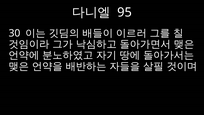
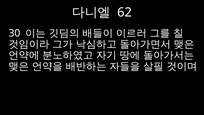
95: 95 -> 62
